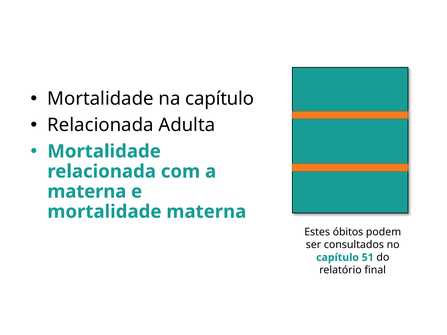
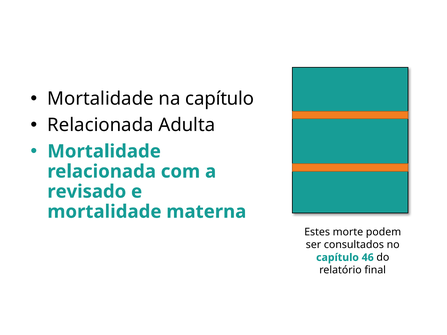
materna at (87, 192): materna -> revisado
óbitos: óbitos -> morte
51: 51 -> 46
